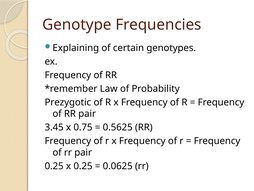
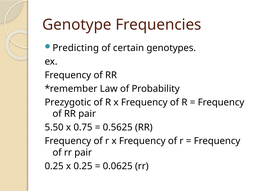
Explaining: Explaining -> Predicting
3.45: 3.45 -> 5.50
